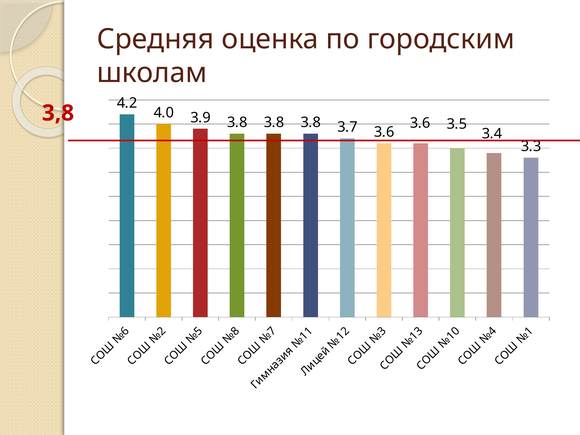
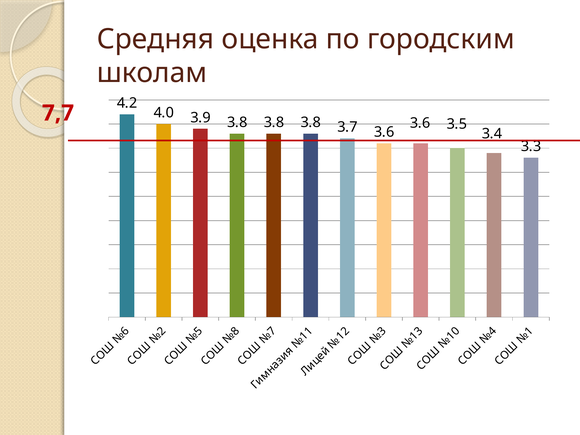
3,8: 3,8 -> 7,7
